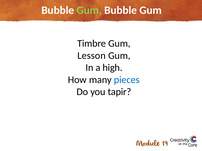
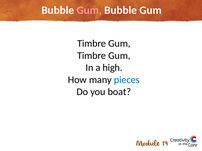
Gum at (89, 10) colour: light green -> pink
Lesson at (92, 56): Lesson -> Timbre
tapir: tapir -> boat
